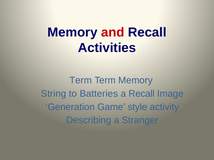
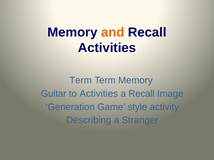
and colour: red -> orange
String: String -> Guitar
to Batteries: Batteries -> Activities
